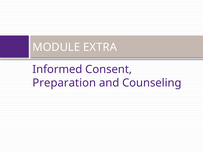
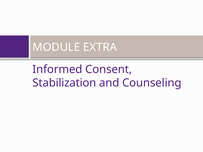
Preparation: Preparation -> Stabilization
